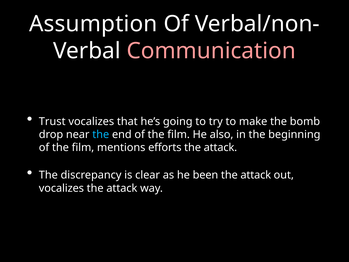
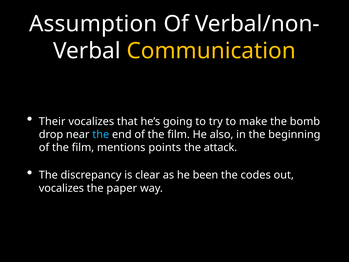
Communication colour: pink -> yellow
Trust: Trust -> Their
efforts: efforts -> points
attack at (256, 175): attack -> codes
attack at (122, 188): attack -> paper
